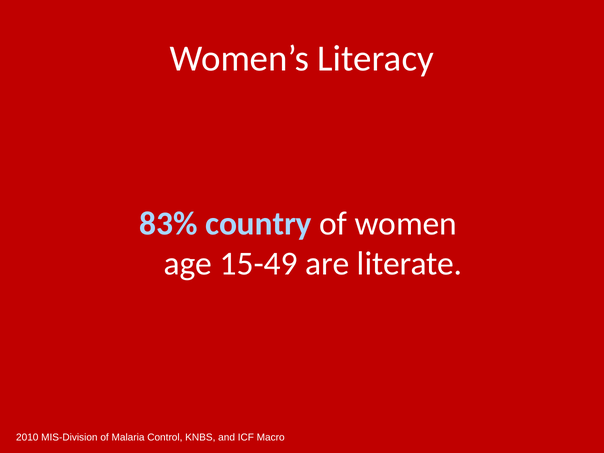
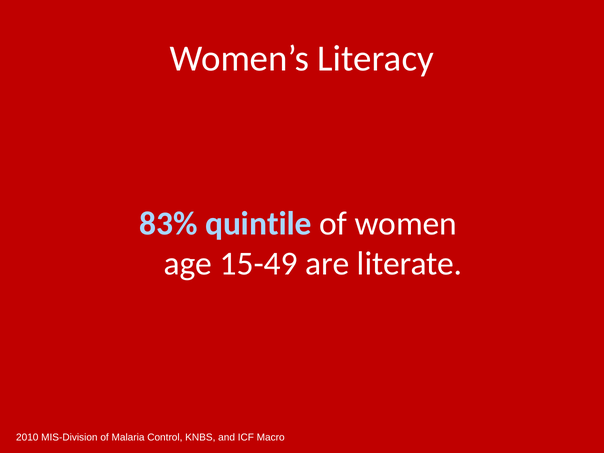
country: country -> quintile
